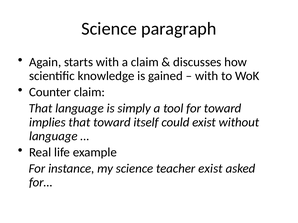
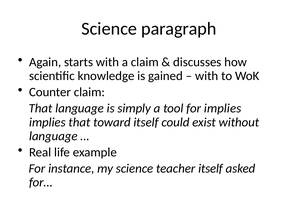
for toward: toward -> implies
teacher exist: exist -> itself
